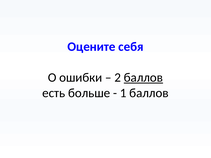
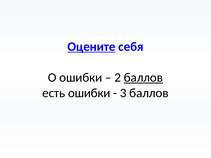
Оцените underline: none -> present
есть больше: больше -> ошибки
1: 1 -> 3
